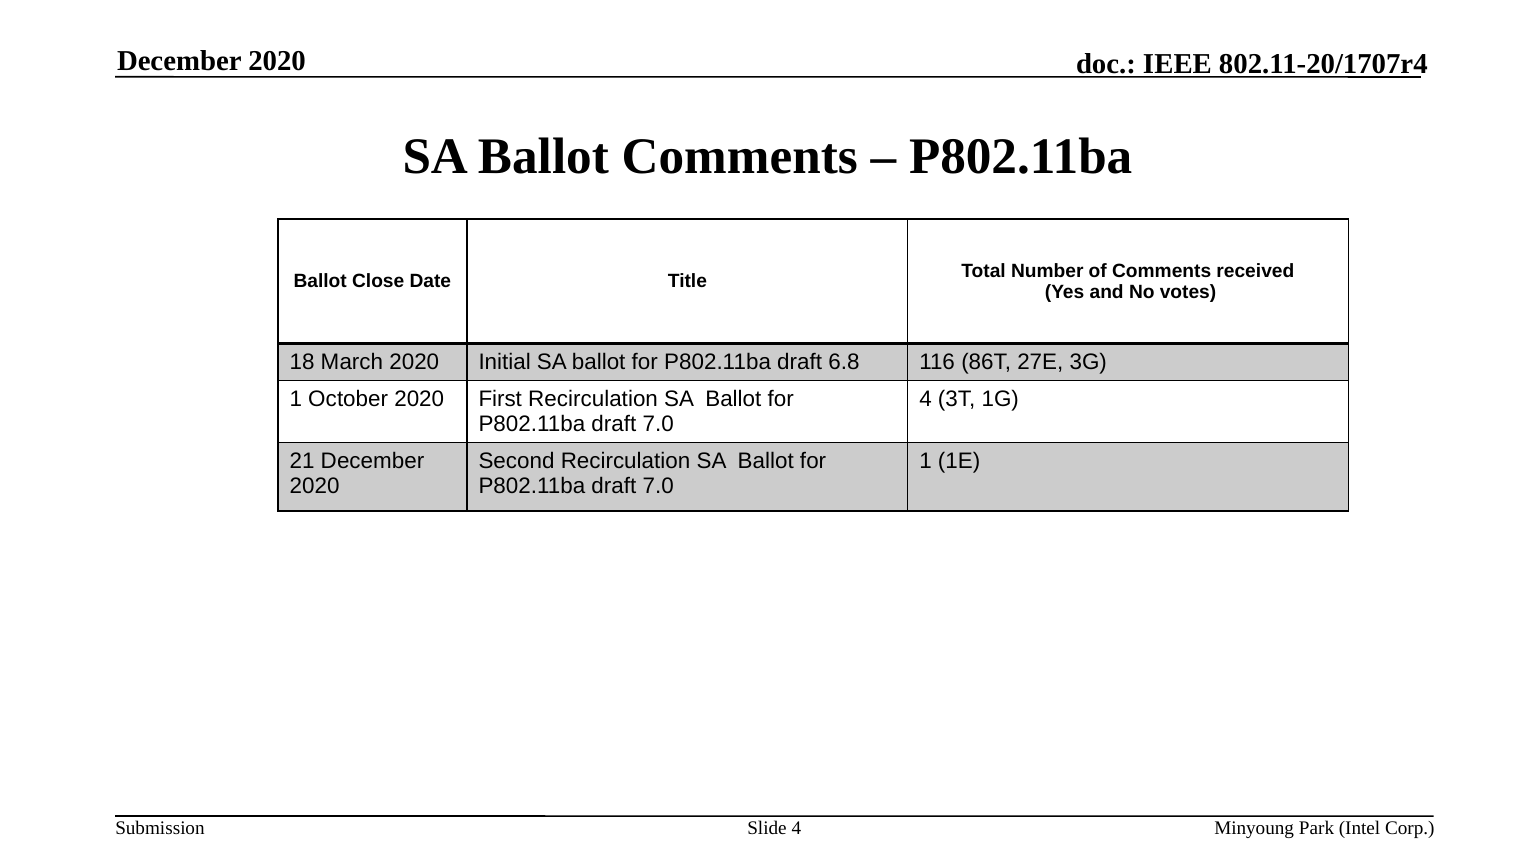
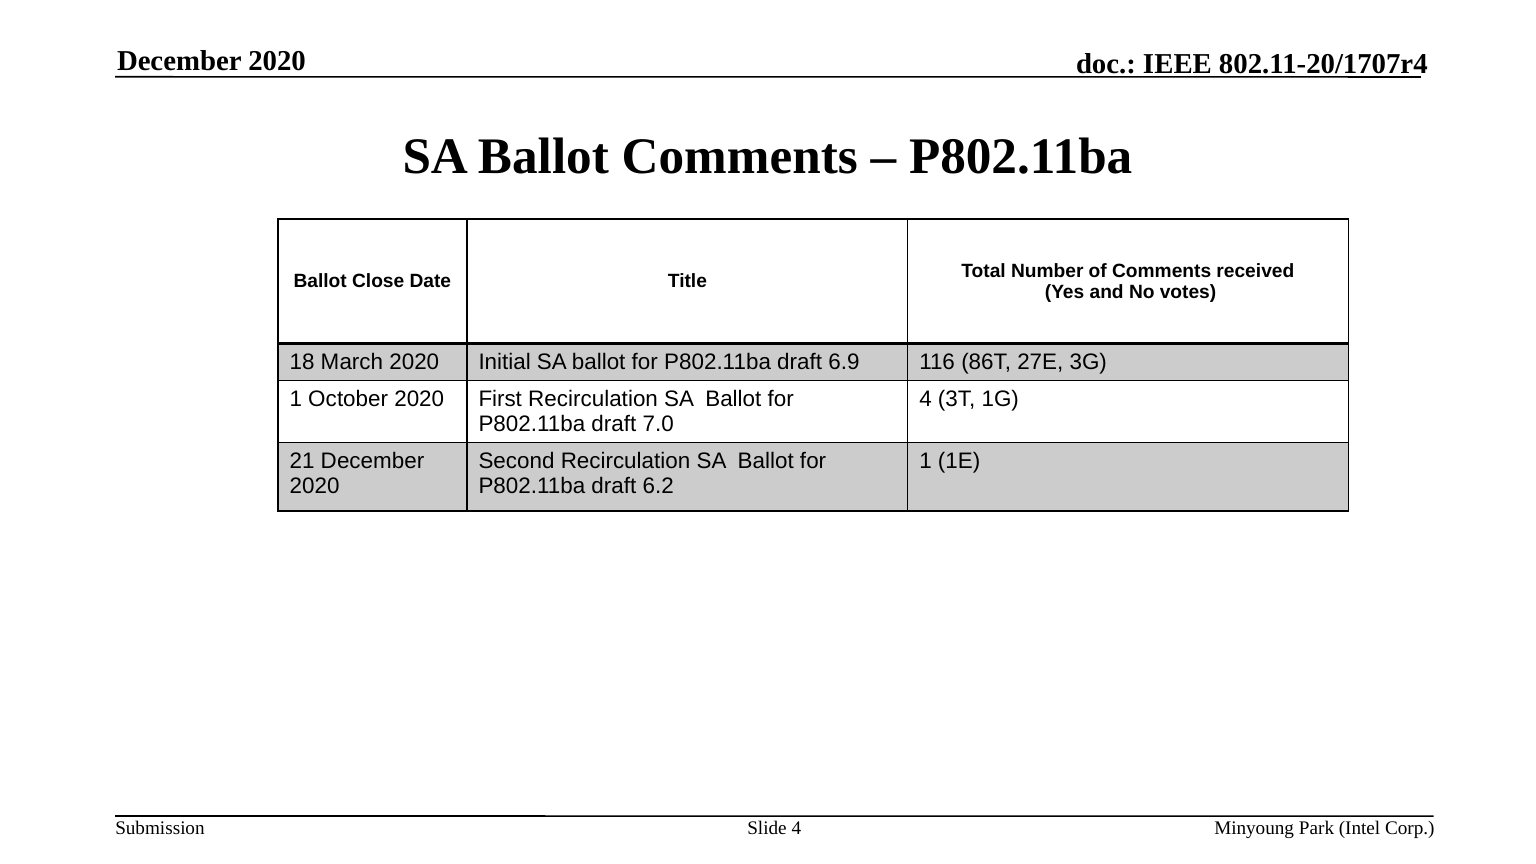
6.8: 6.8 -> 6.9
7.0 at (658, 486): 7.0 -> 6.2
